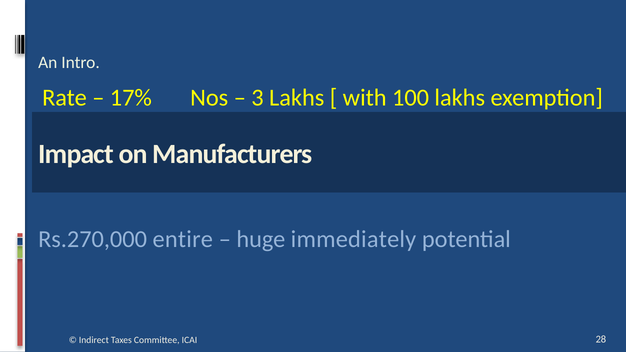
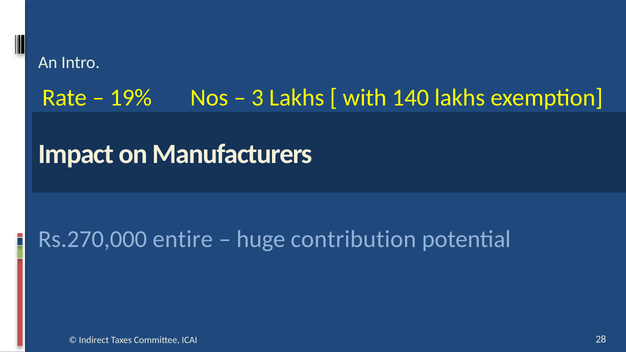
17%: 17% -> 19%
100: 100 -> 140
immediately: immediately -> contribution
